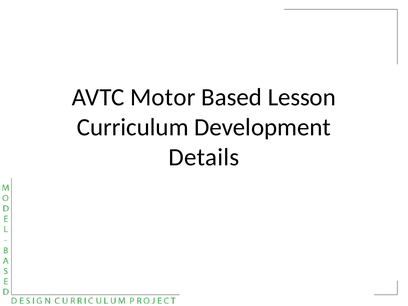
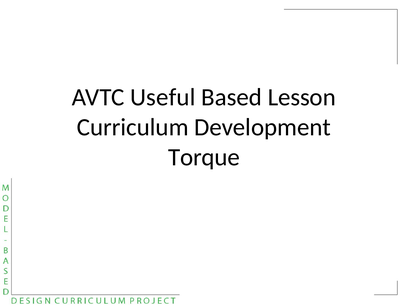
Motor: Motor -> Useful
Details: Details -> Torque
